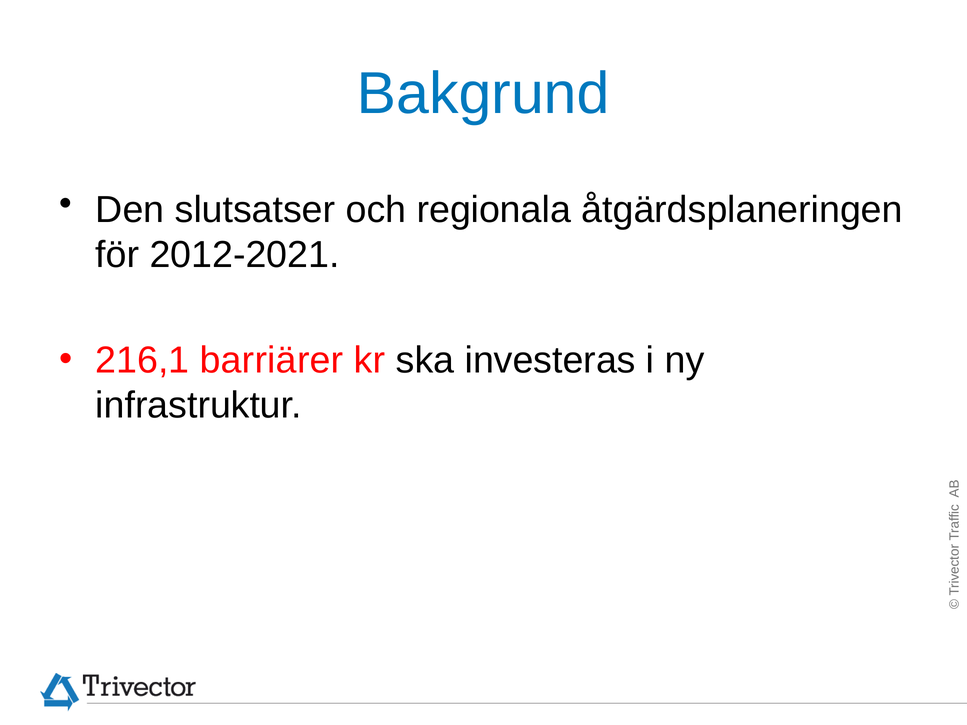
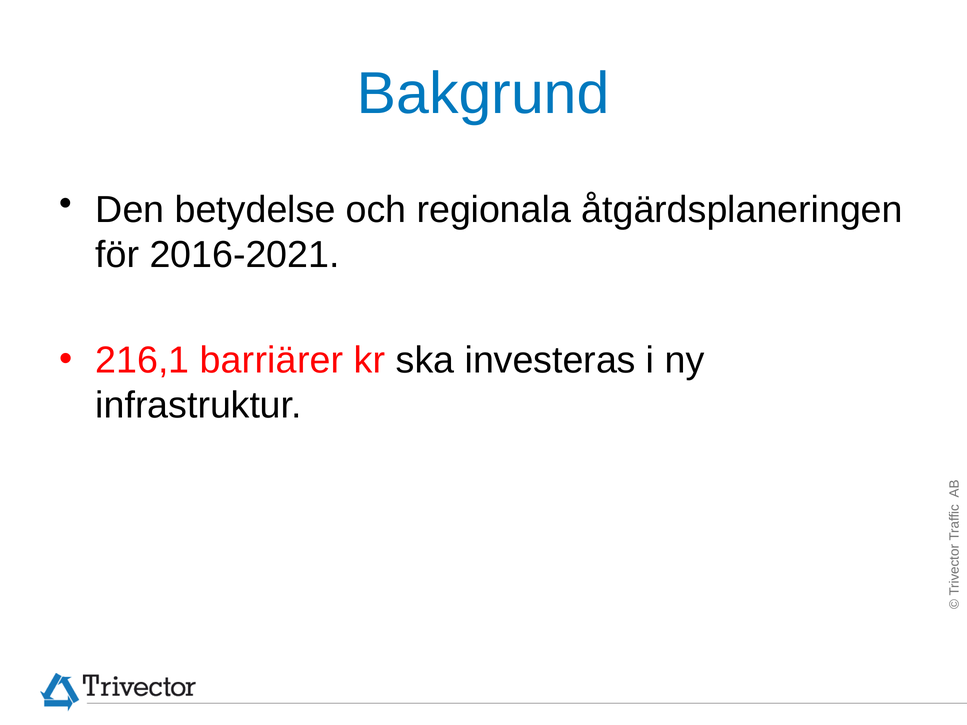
slutsatser: slutsatser -> betydelse
2012-2021: 2012-2021 -> 2016-2021
